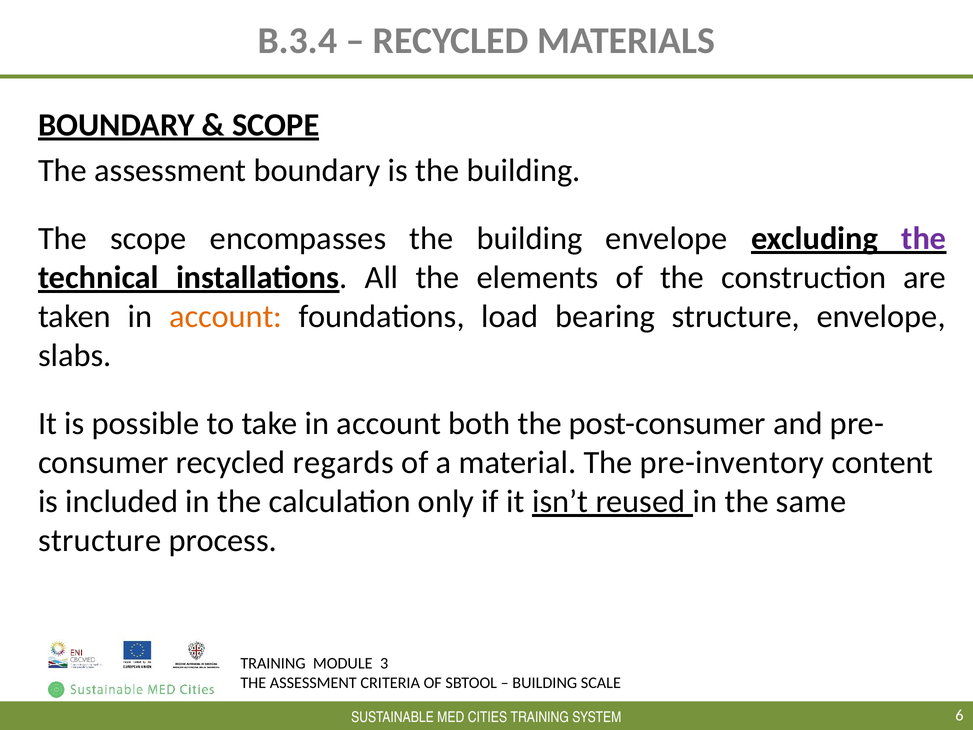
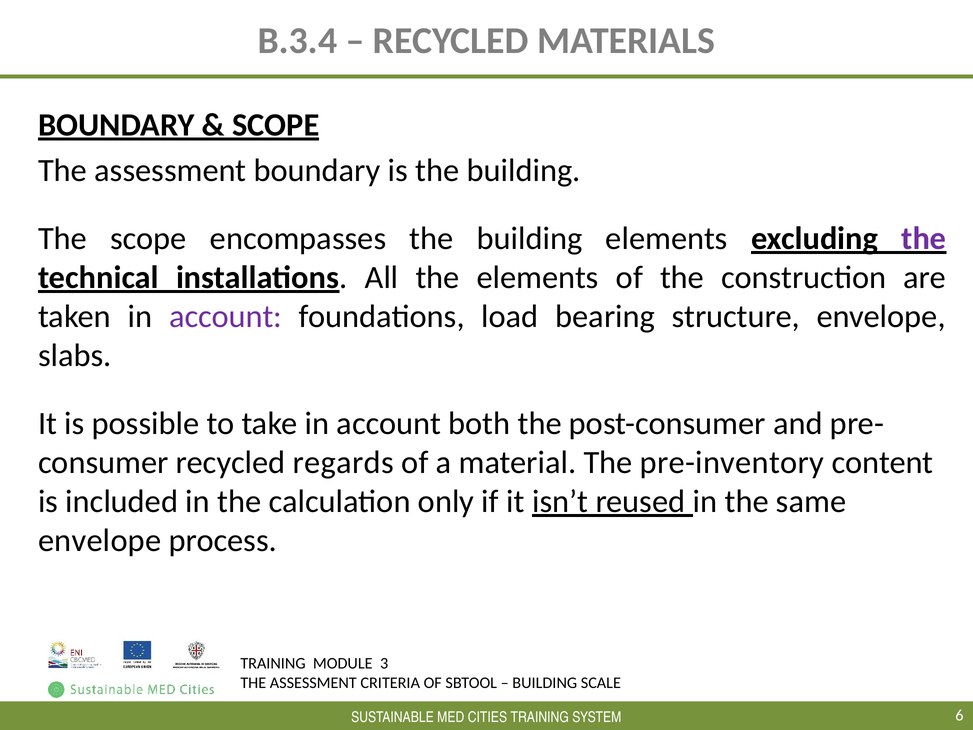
building envelope: envelope -> elements
account at (226, 316) colour: orange -> purple
structure at (100, 540): structure -> envelope
